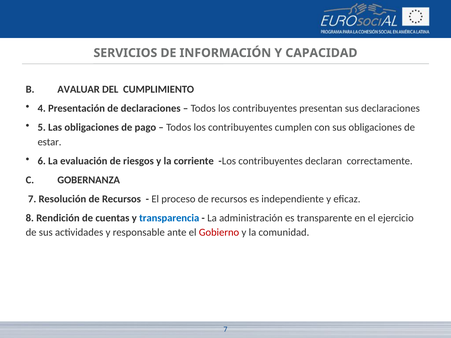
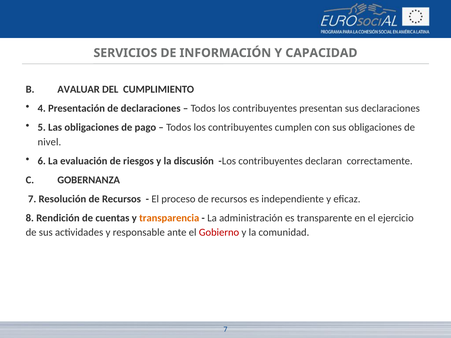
estar: estar -> nivel
corriente: corriente -> discusión
transparencia colour: blue -> orange
